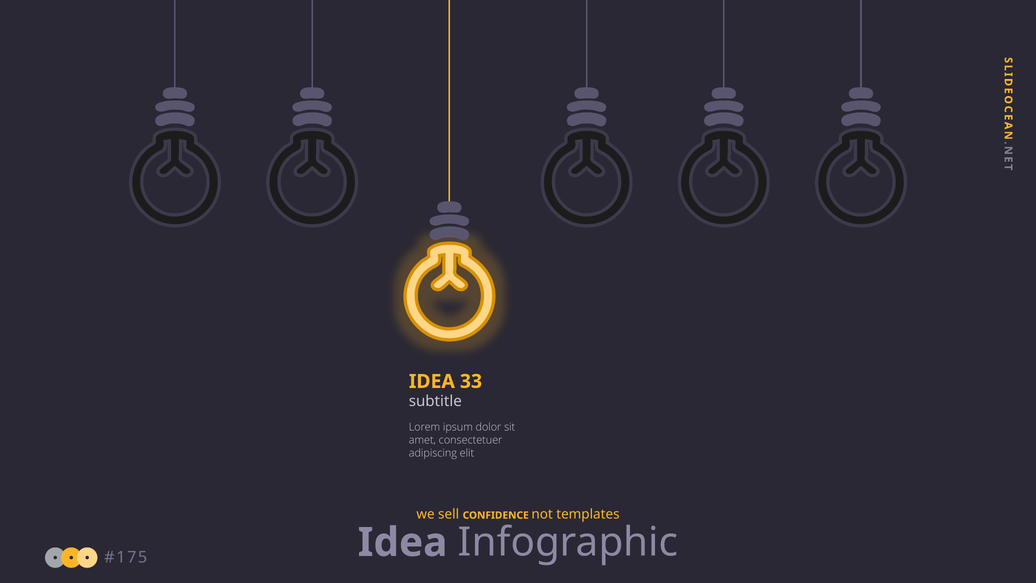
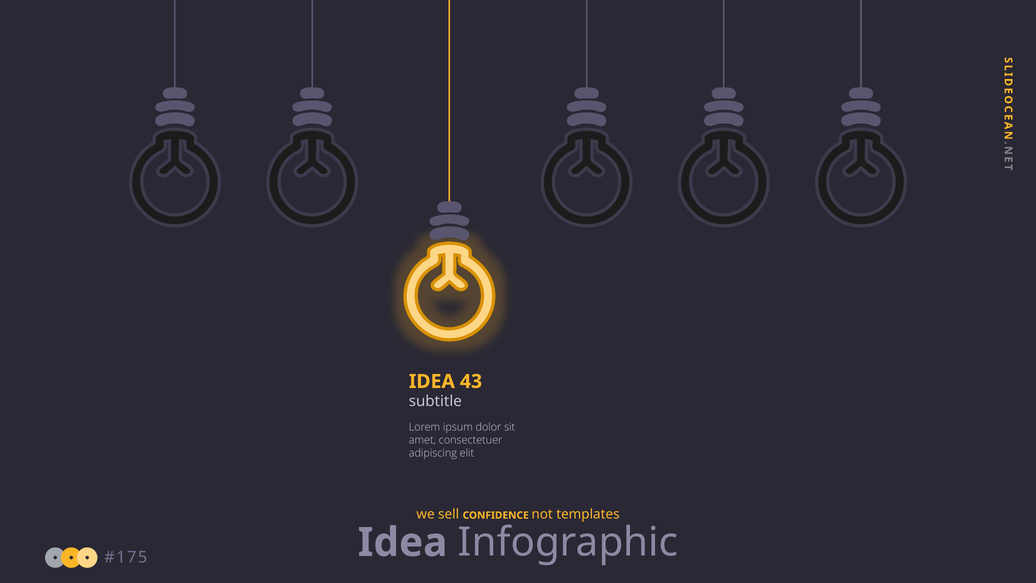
33: 33 -> 43
